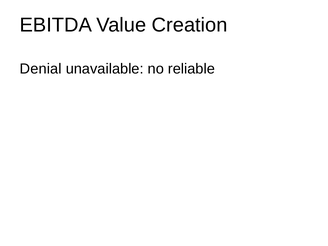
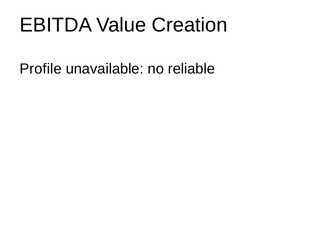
Denial: Denial -> Profile
